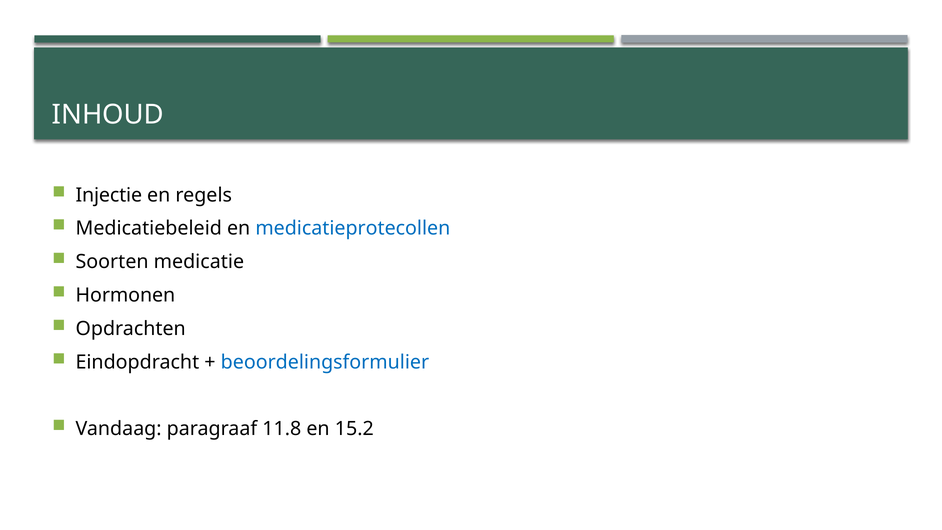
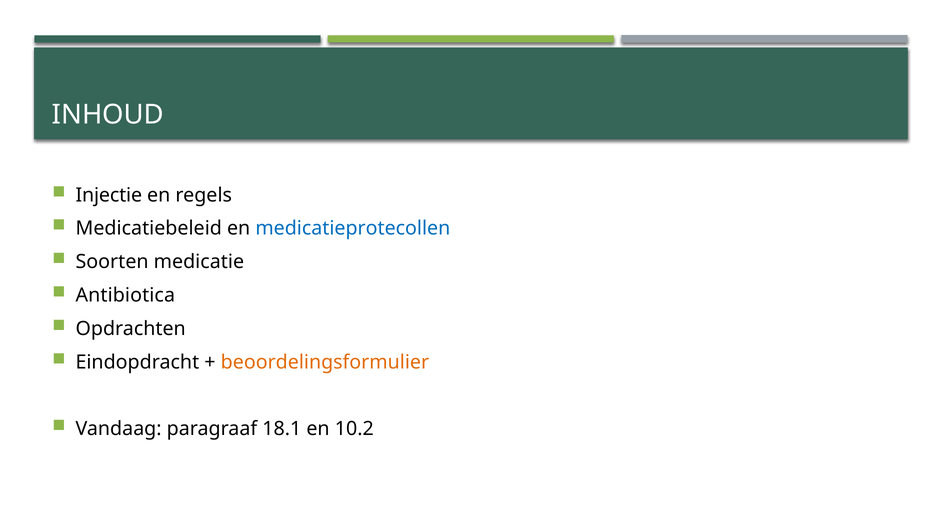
Hormonen: Hormonen -> Antibiotica
beoordelingsformulier colour: blue -> orange
11.8: 11.8 -> 18.1
15.2: 15.2 -> 10.2
